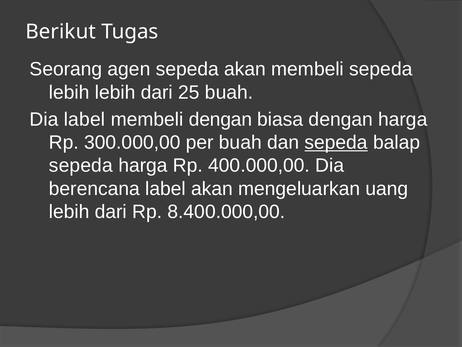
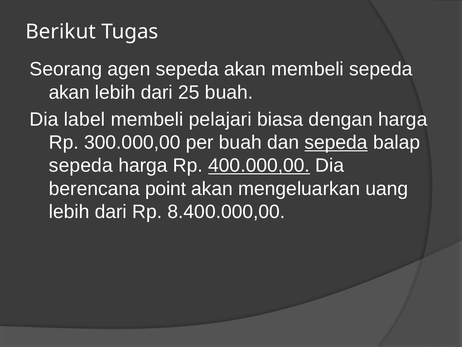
lebih at (69, 92): lebih -> akan
membeli dengan: dengan -> pelajari
400.000,00 underline: none -> present
berencana label: label -> point
